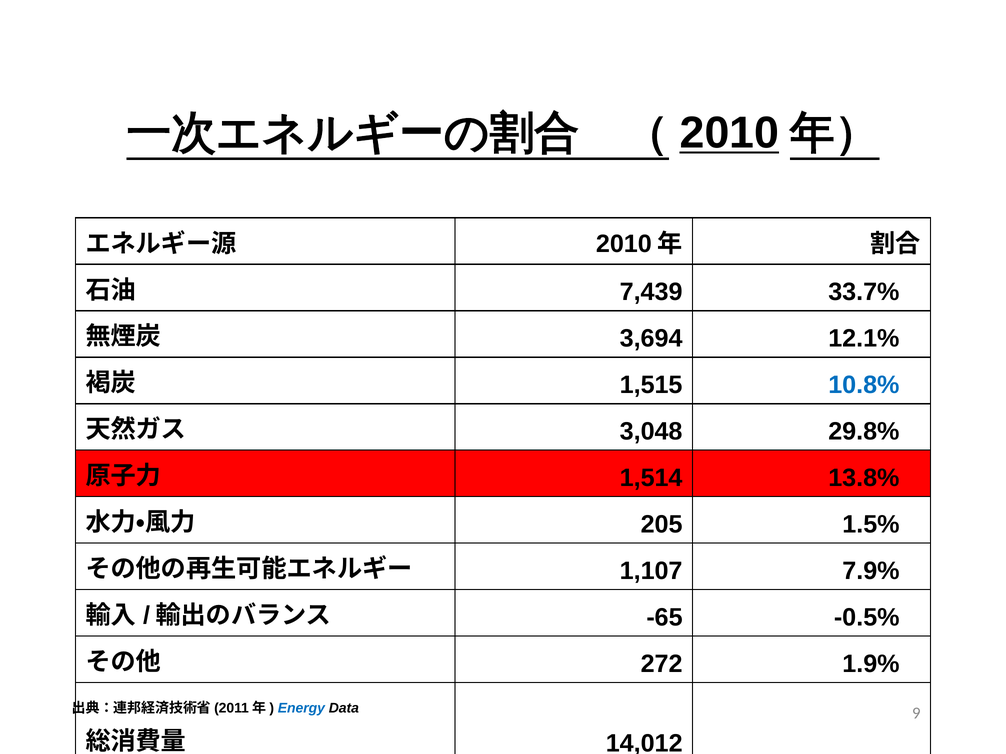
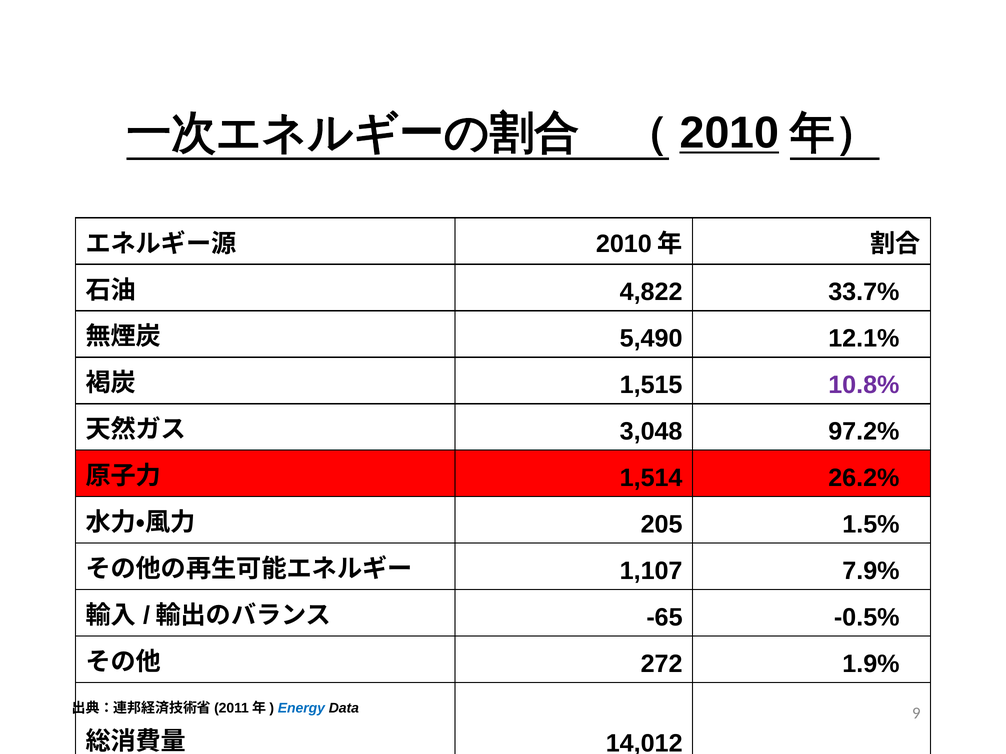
7,439: 7,439 -> 4,822
3,694: 3,694 -> 5,490
10.8% colour: blue -> purple
29.8%: 29.8% -> 97.2%
13.8%: 13.8% -> 26.2%
